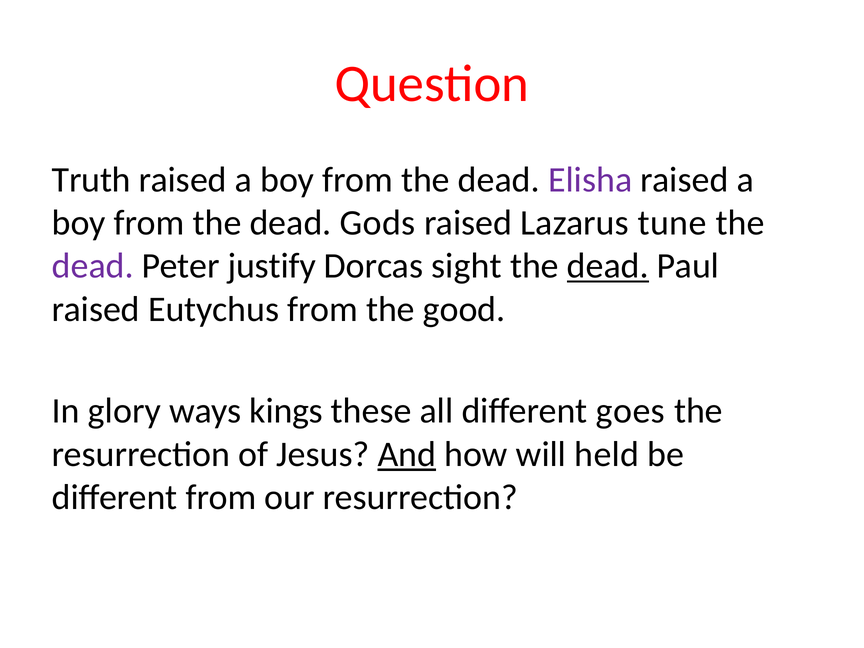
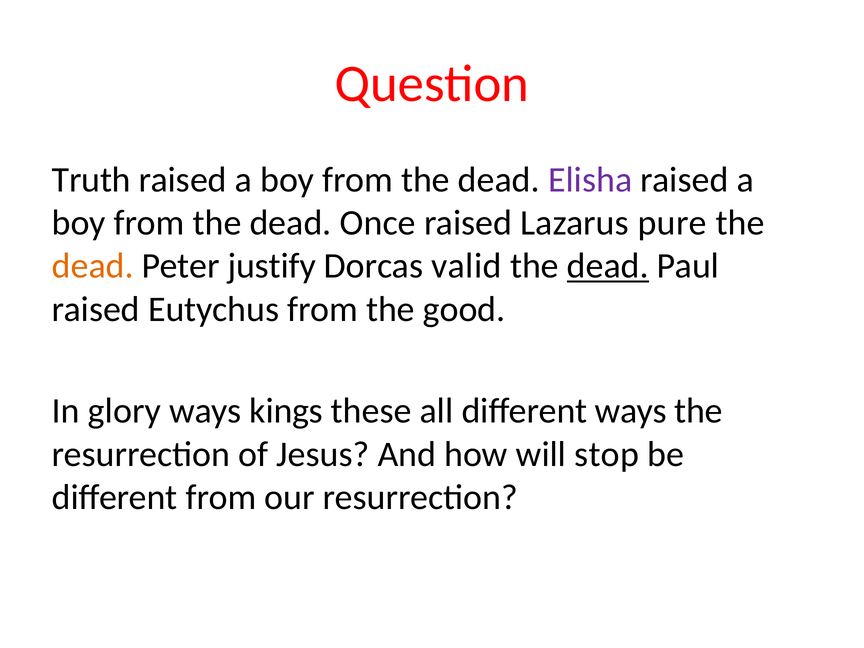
Gods: Gods -> Once
tune: tune -> pure
dead at (93, 266) colour: purple -> orange
sight: sight -> valid
different goes: goes -> ways
And underline: present -> none
held: held -> stop
